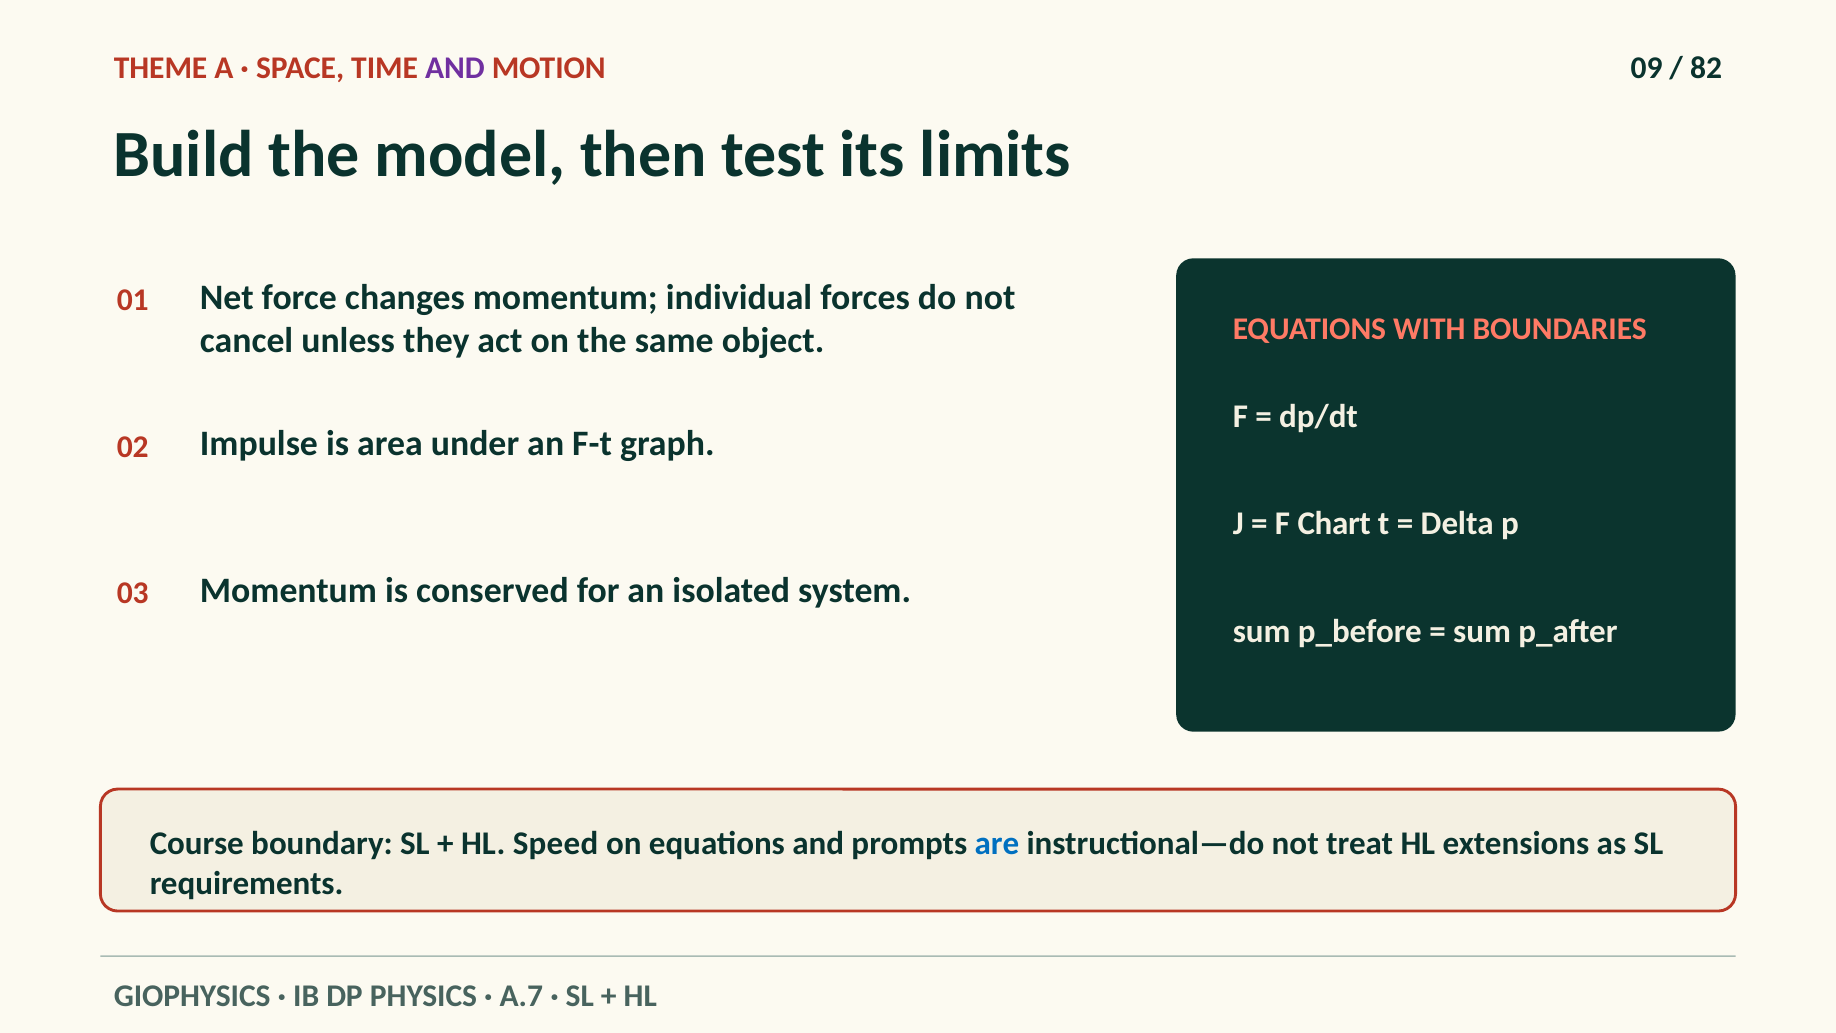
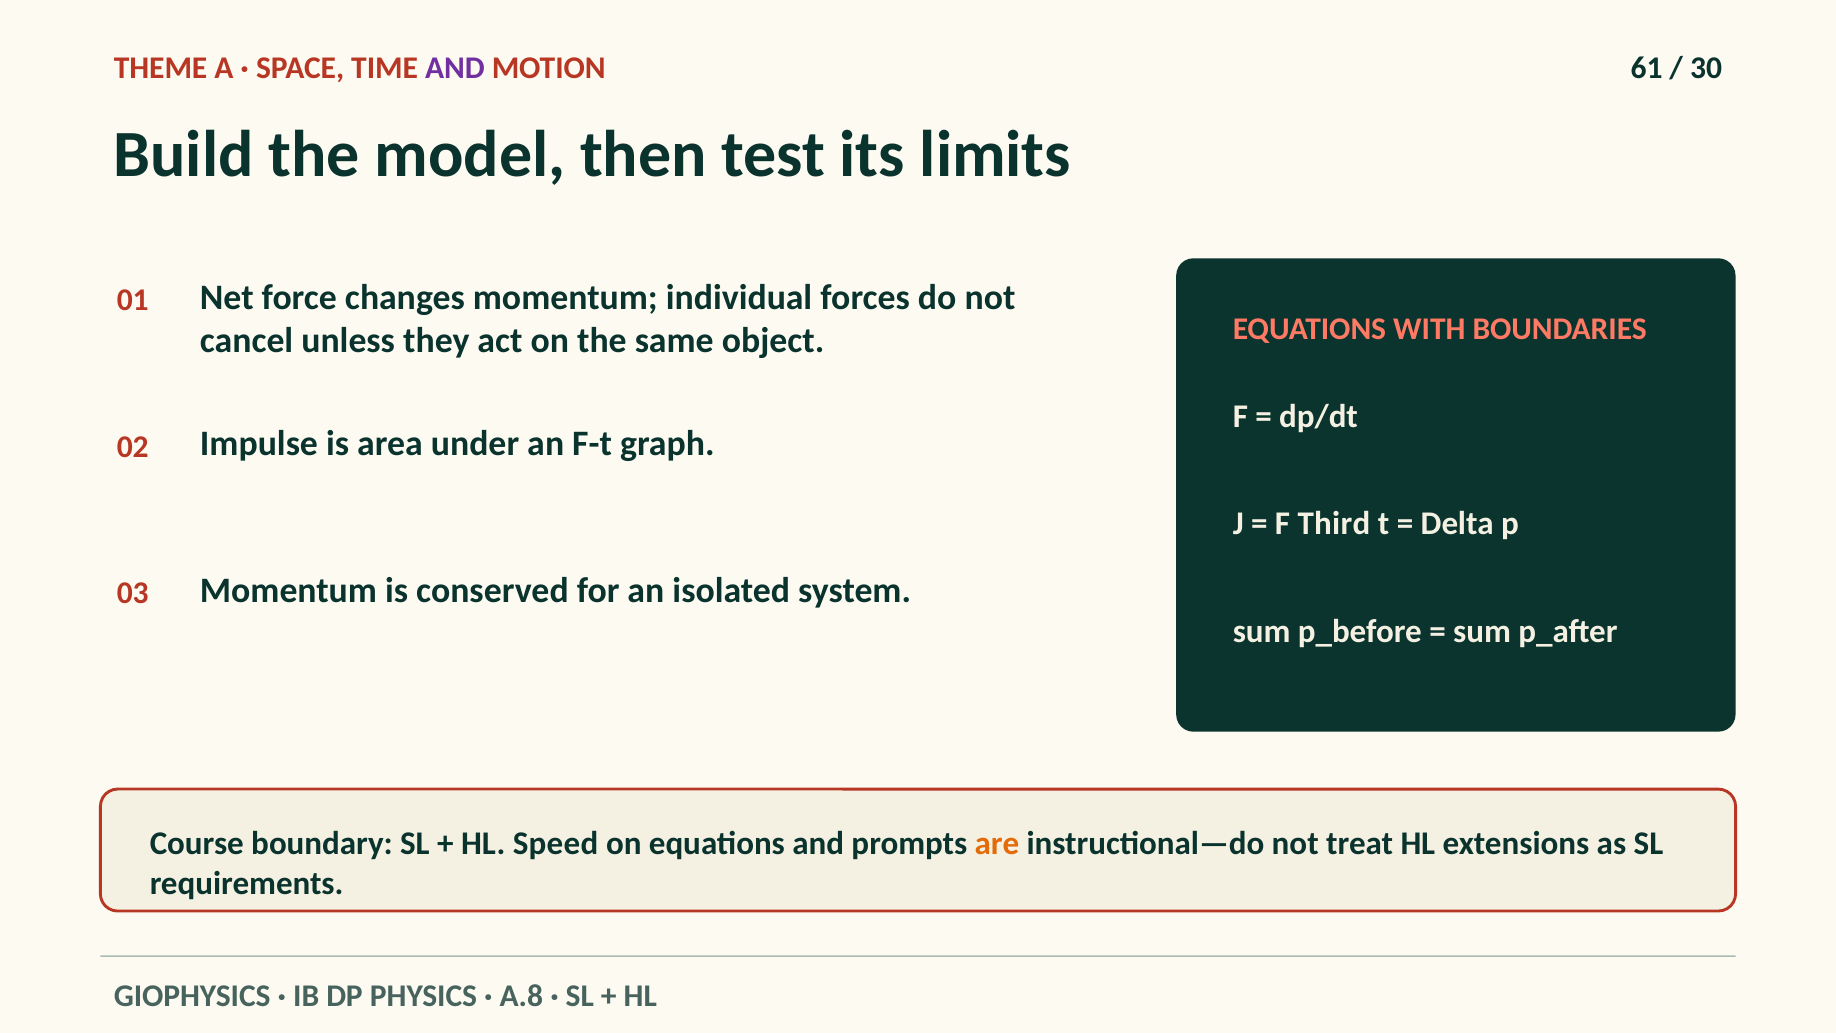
09: 09 -> 61
82: 82 -> 30
Chart: Chart -> Third
are colour: blue -> orange
A.7: A.7 -> A.8
